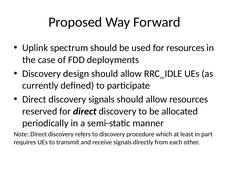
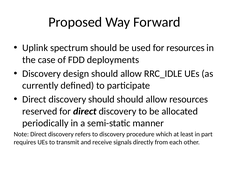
discovery signals: signals -> should
